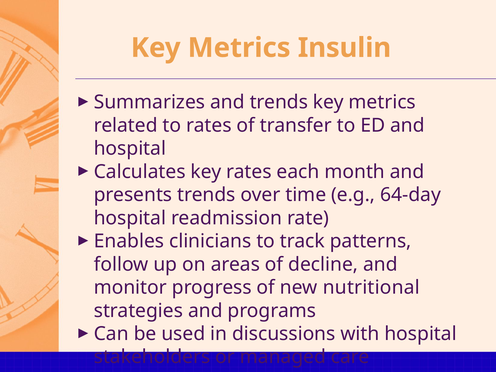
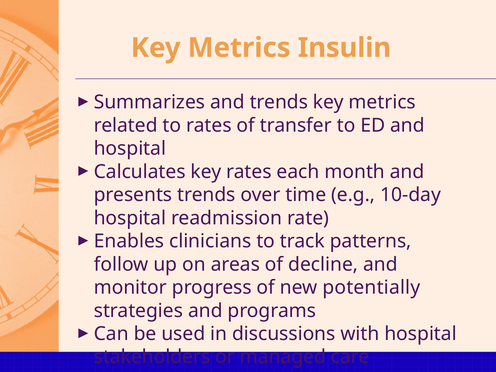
64-day: 64-day -> 10-day
nutritional: nutritional -> potentially
